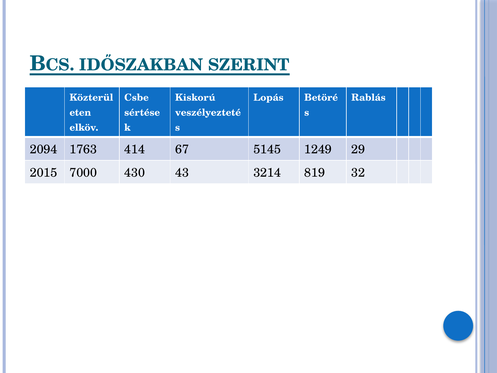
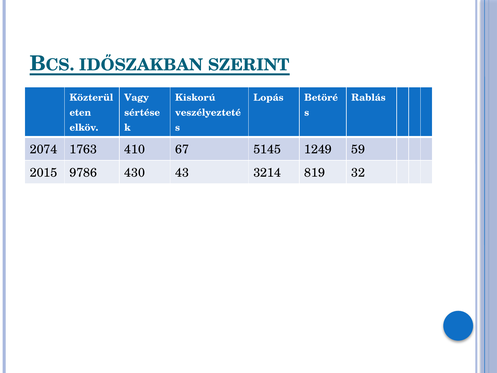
Csbe: Csbe -> Vagy
2094: 2094 -> 2074
414: 414 -> 410
29: 29 -> 59
7000: 7000 -> 9786
